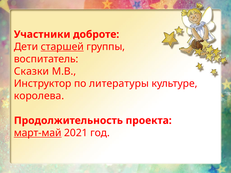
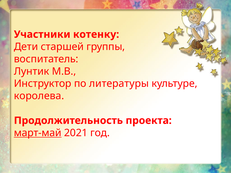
доброте: доброте -> котенку
старшей underline: present -> none
Сказки: Сказки -> Лунтик
